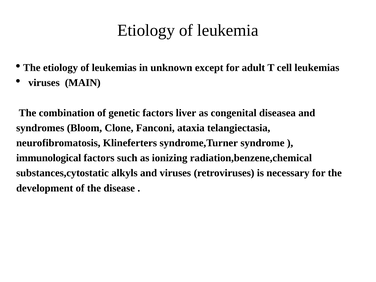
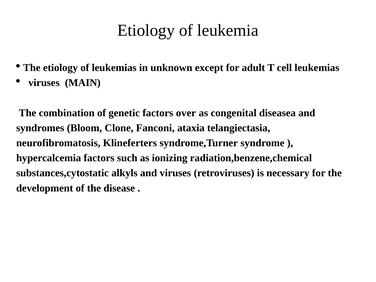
liver: liver -> over
immunological: immunological -> hypercalcemia
